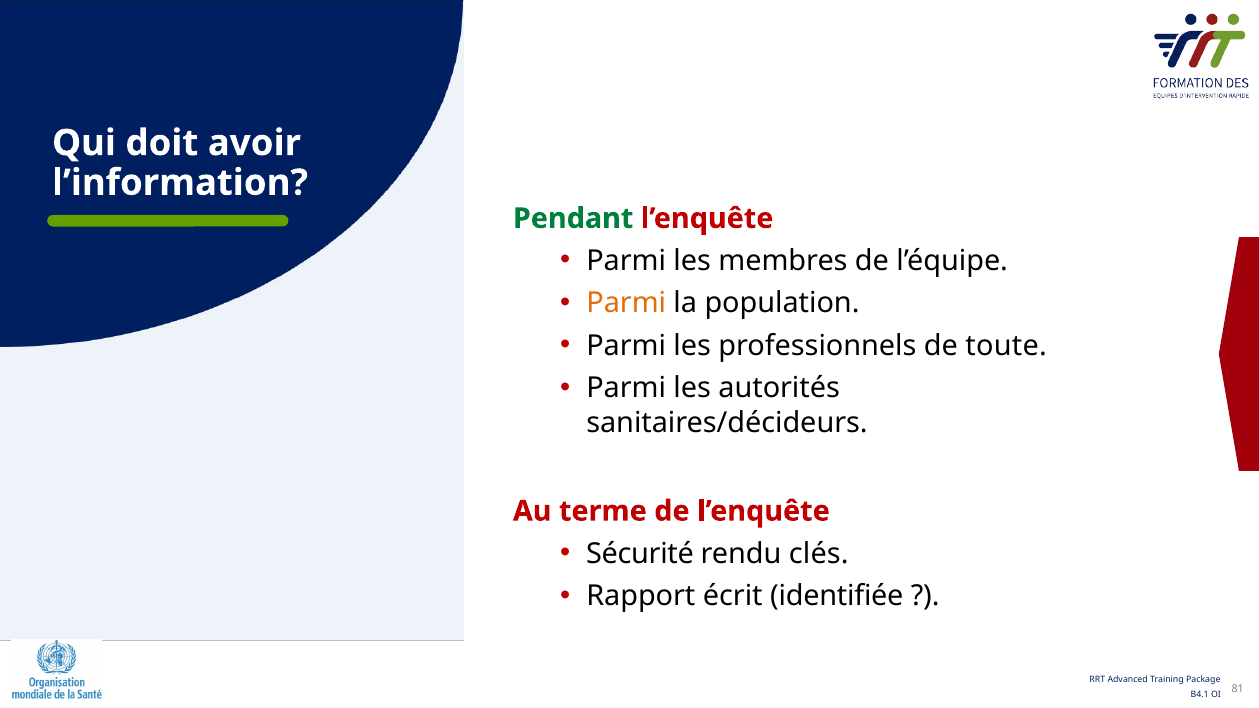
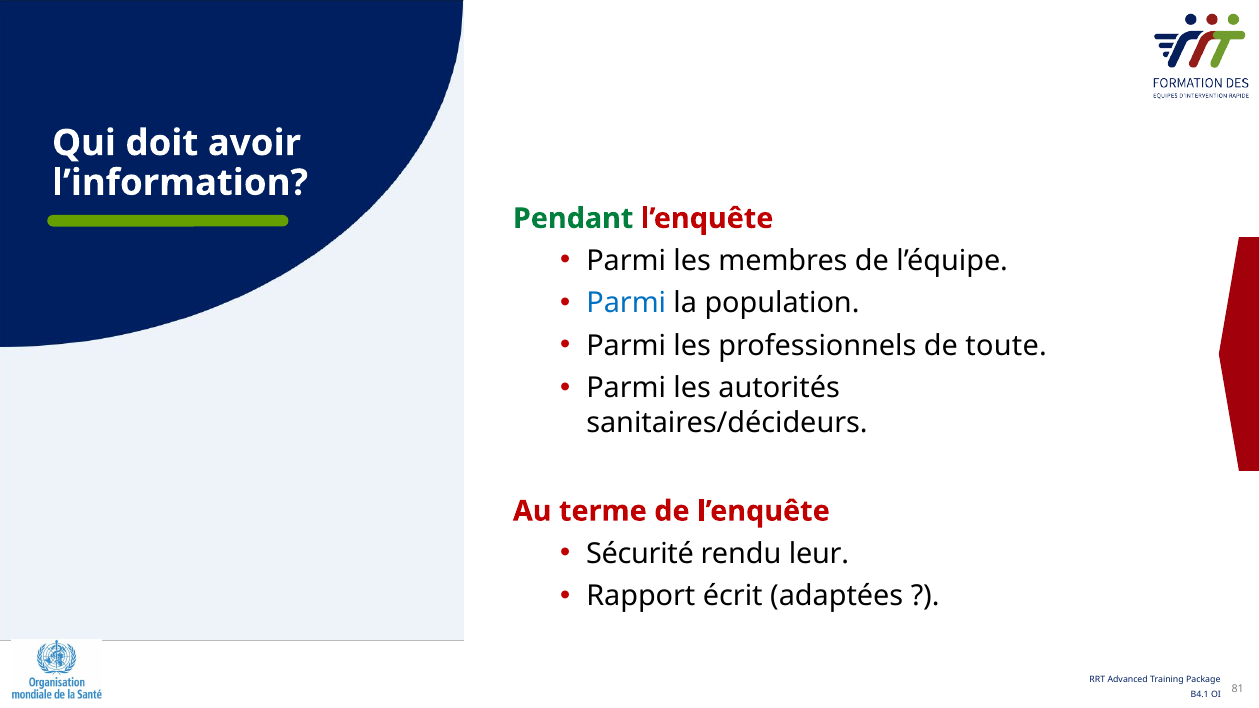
Parmi at (626, 303) colour: orange -> blue
clés: clés -> leur
identifiée: identifiée -> adaptées
